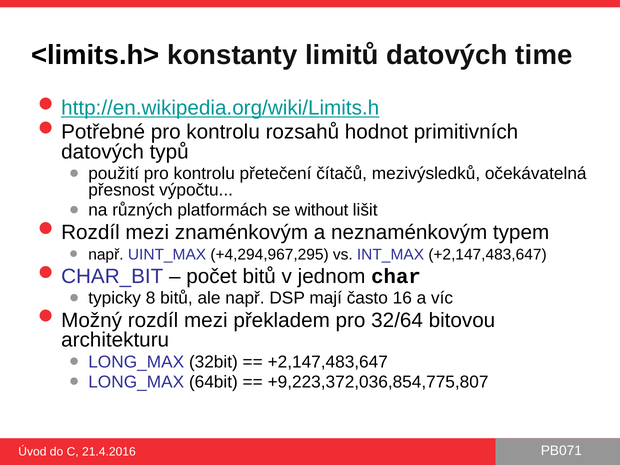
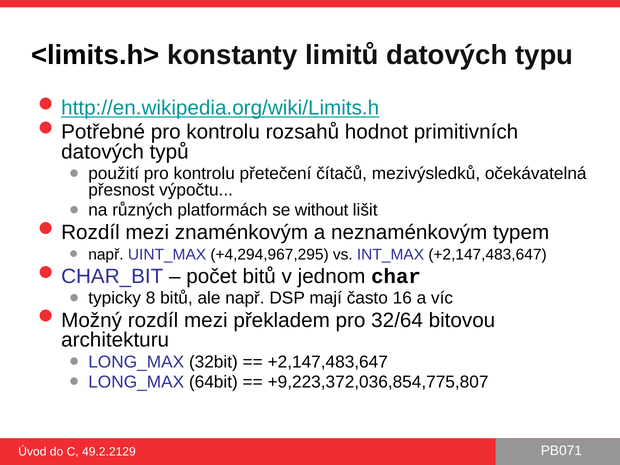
time: time -> typu
21.4.2016: 21.4.2016 -> 49.2.2129
